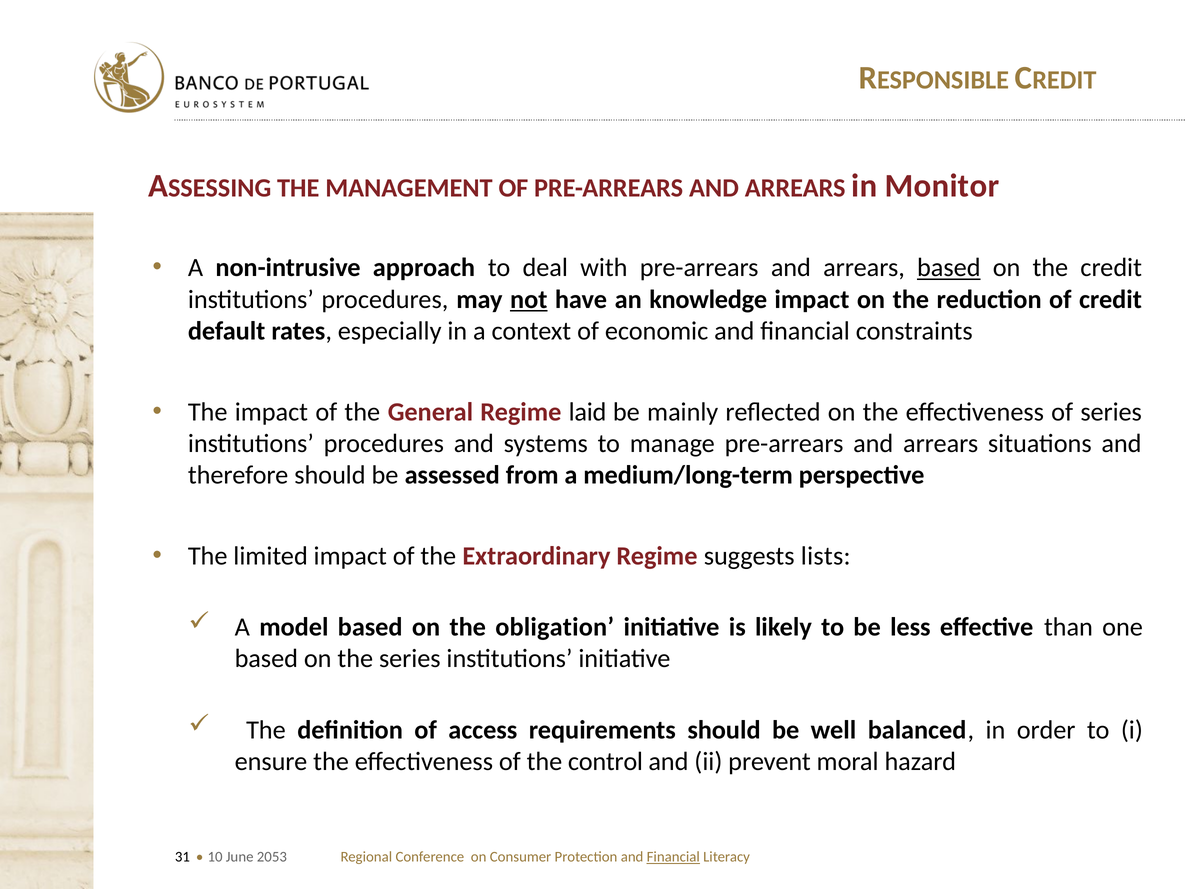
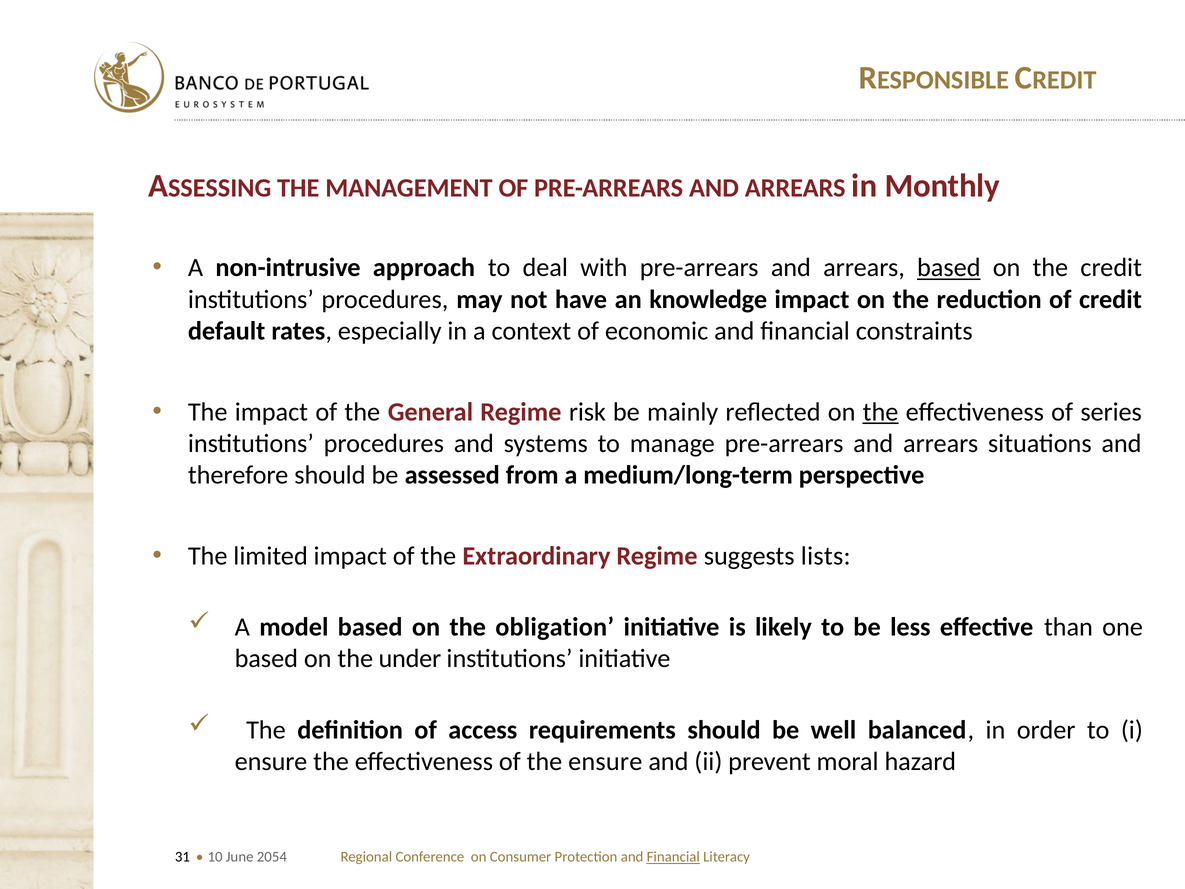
Monitor: Monitor -> Monthly
not underline: present -> none
laid: laid -> risk
the at (881, 412) underline: none -> present
the series: series -> under
the control: control -> ensure
2053: 2053 -> 2054
